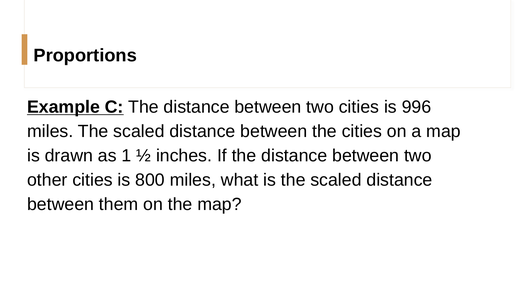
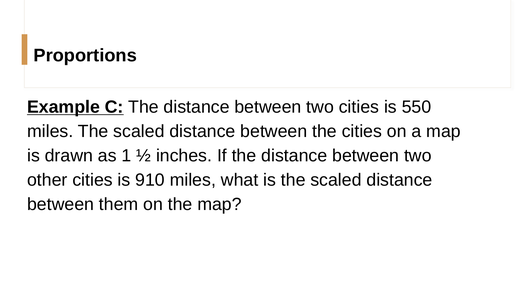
996: 996 -> 550
800: 800 -> 910
